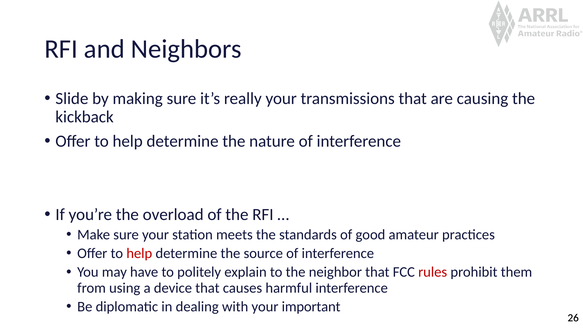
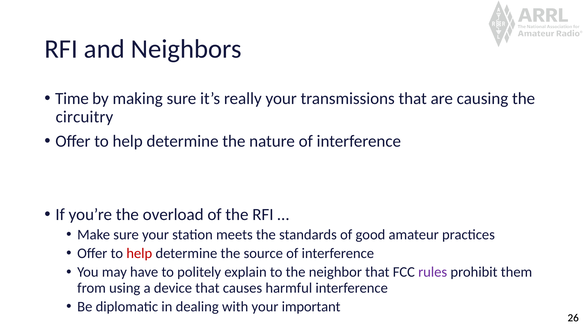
Slide: Slide -> Time
kickback: kickback -> circuitry
rules colour: red -> purple
